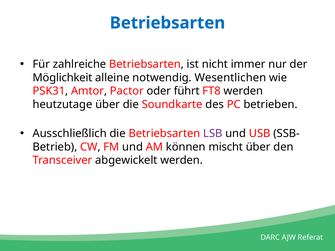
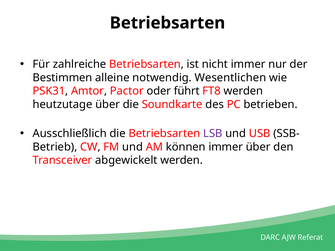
Betriebsarten at (167, 23) colour: blue -> black
Möglichkeit: Möglichkeit -> Bestimmen
können mischt: mischt -> immer
